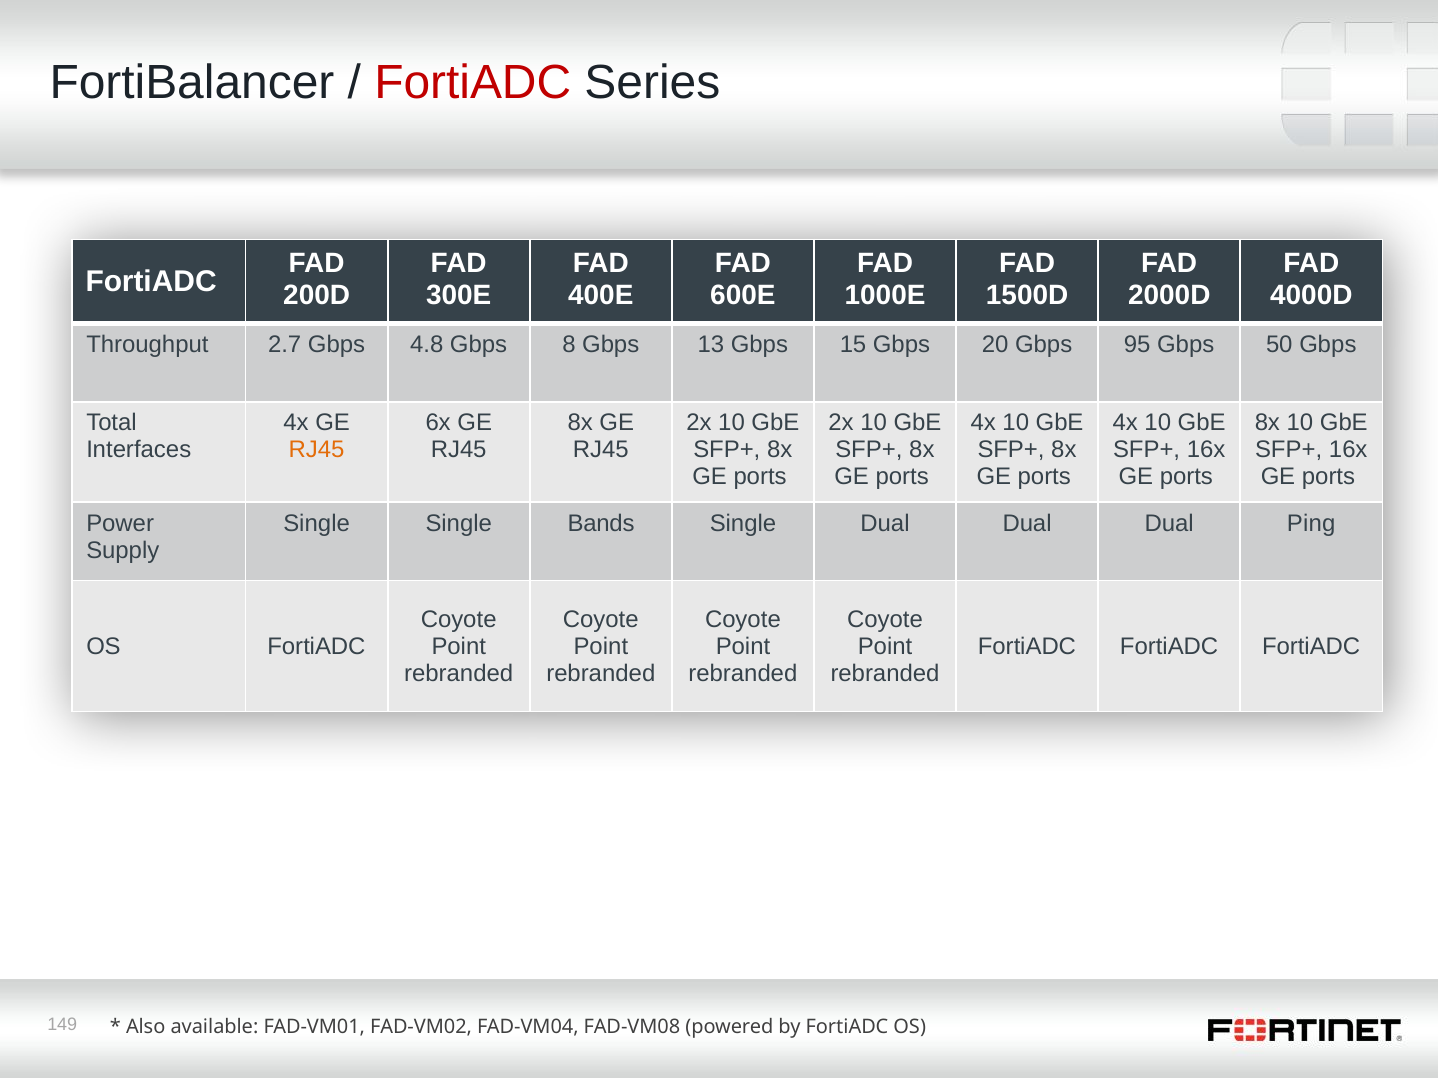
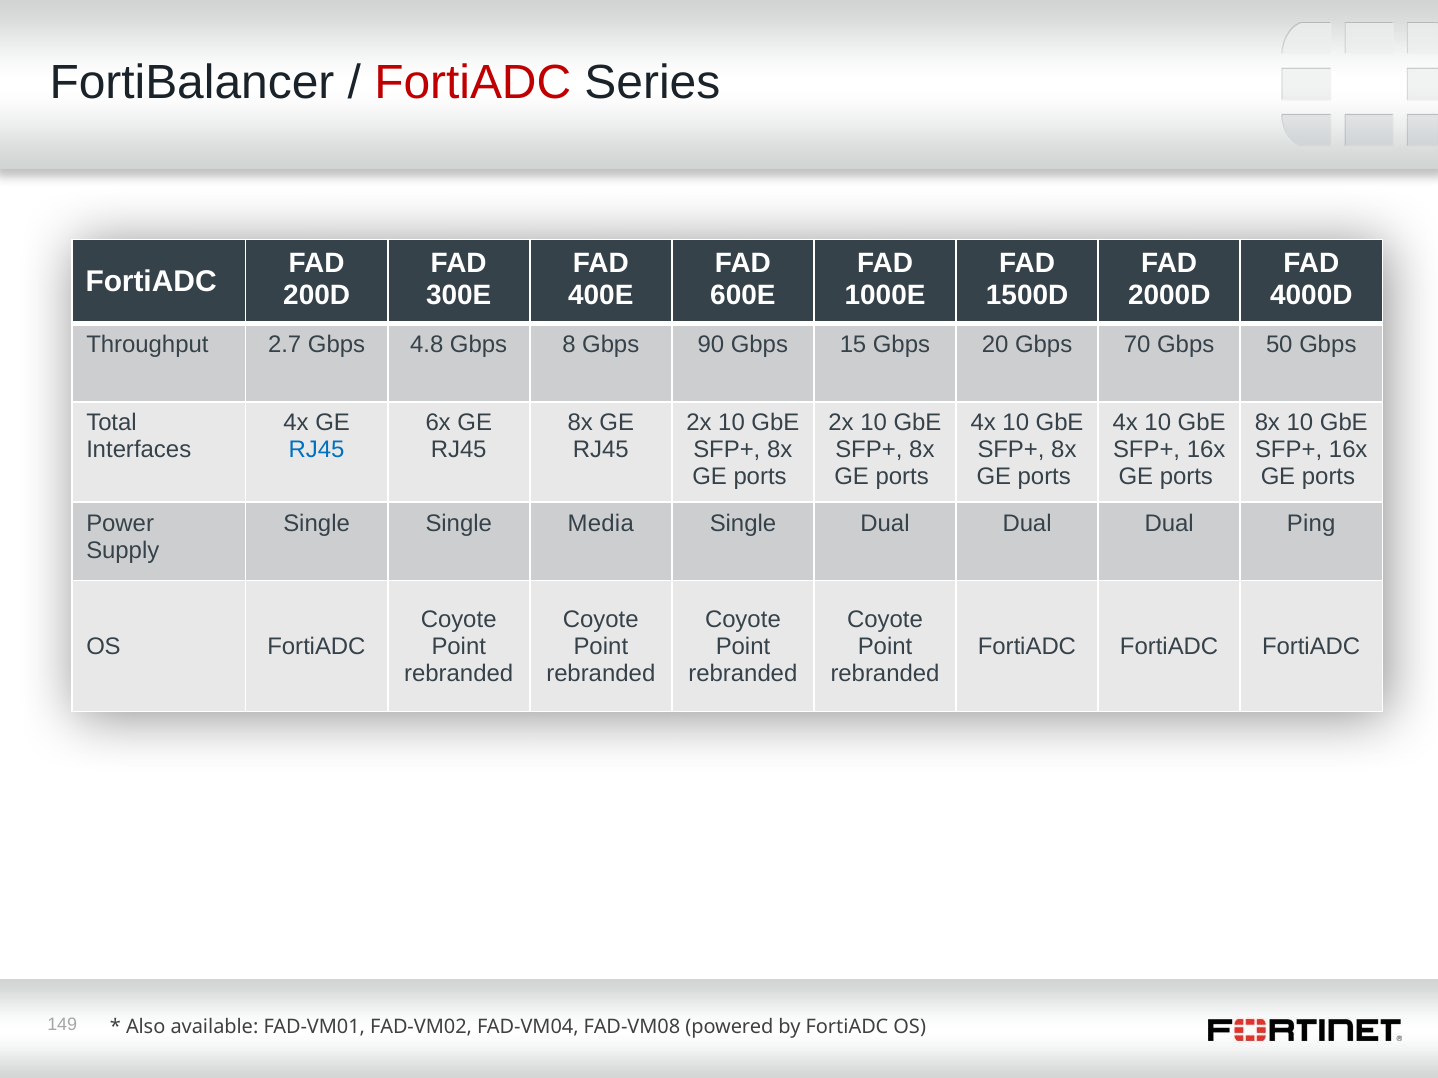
13: 13 -> 90
95: 95 -> 70
RJ45 at (317, 450) colour: orange -> blue
Bands: Bands -> Media
